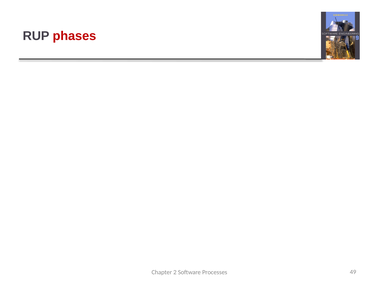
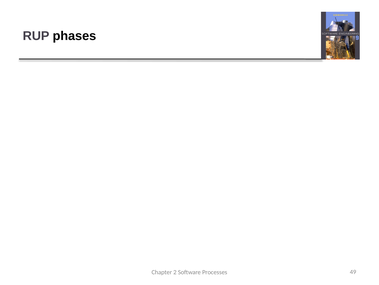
phases colour: red -> black
